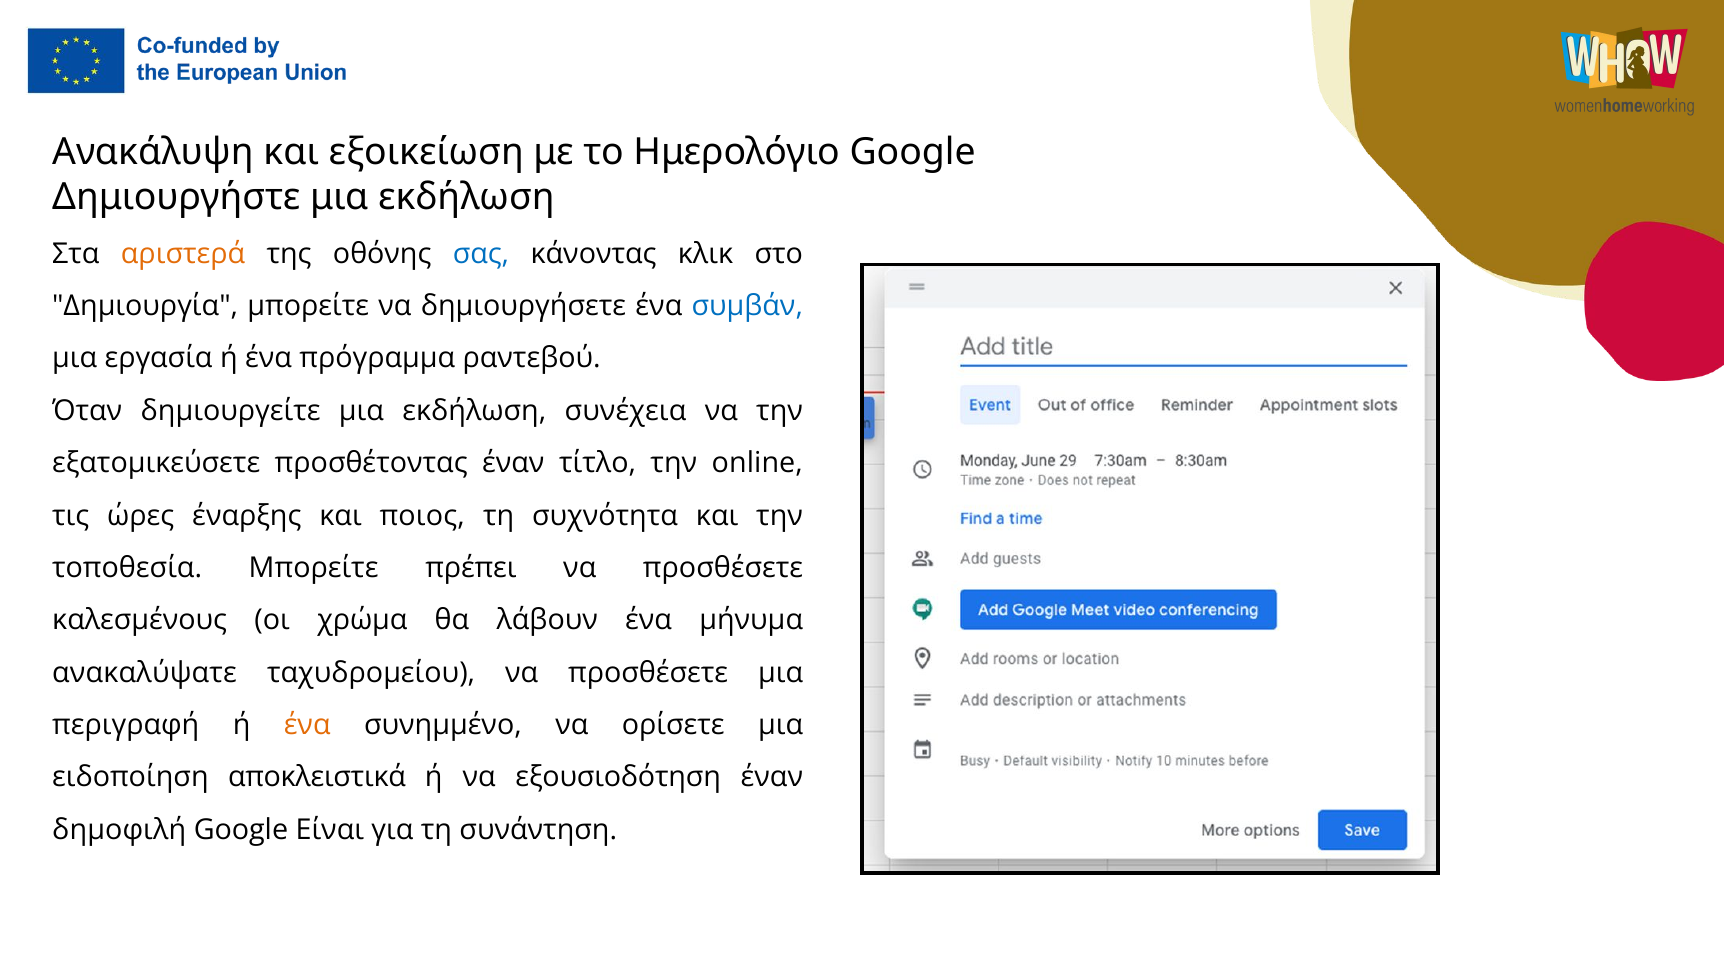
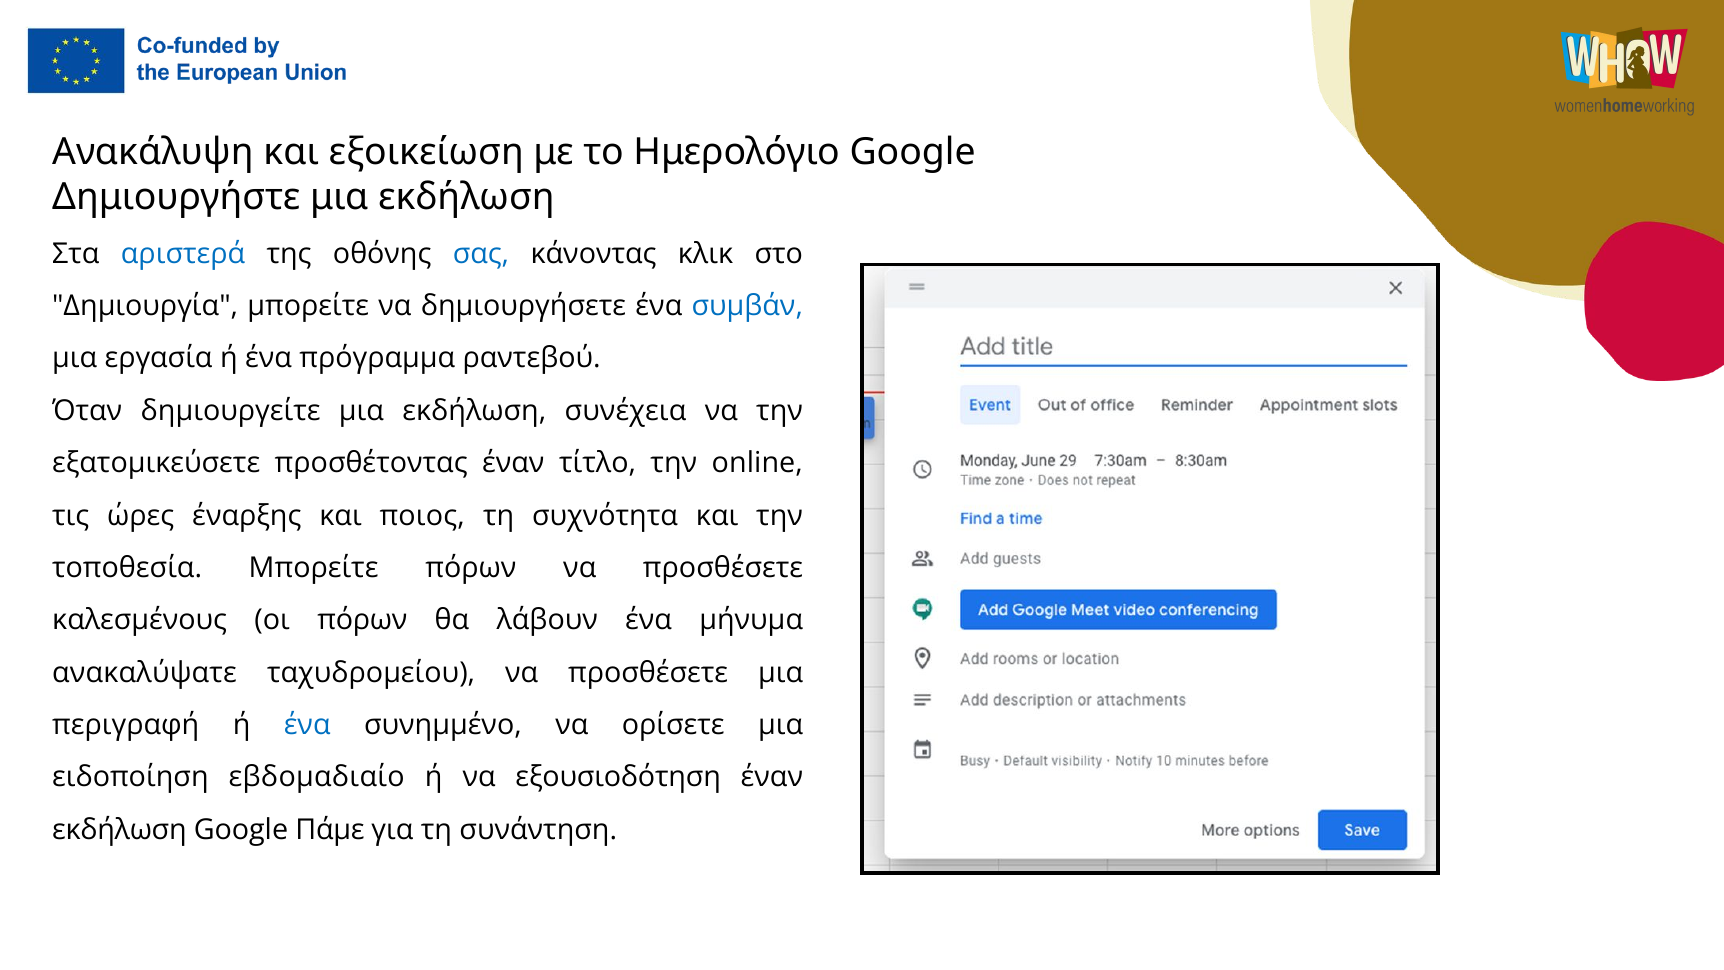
αριστερά colour: orange -> blue
Μπορείτε πρέπει: πρέπει -> πόρων
οι χρώμα: χρώμα -> πόρων
ένα at (307, 725) colour: orange -> blue
αποκλειστικά: αποκλειστικά -> εβδομαδιαίο
δημοφιλή at (119, 829): δημοφιλή -> εκδήλωση
Είναι: Είναι -> Πάμε
